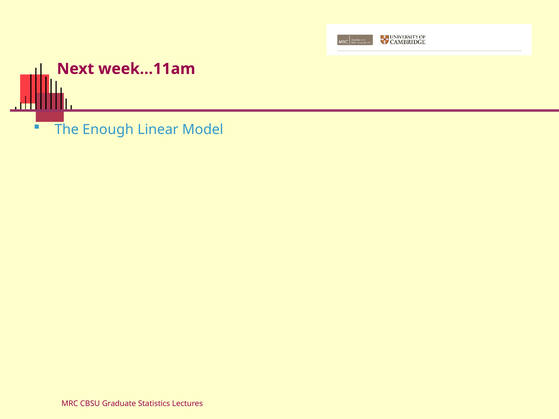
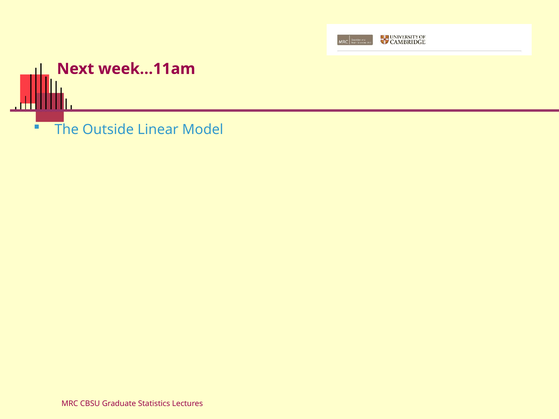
Enough: Enough -> Outside
